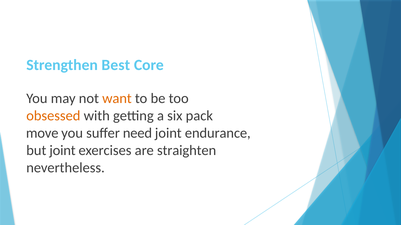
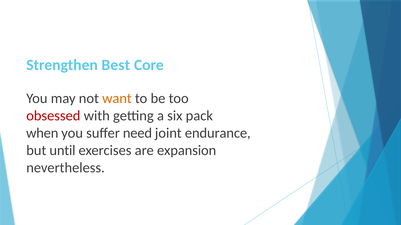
obsessed colour: orange -> red
move: move -> when
but joint: joint -> until
straighten: straighten -> expansion
